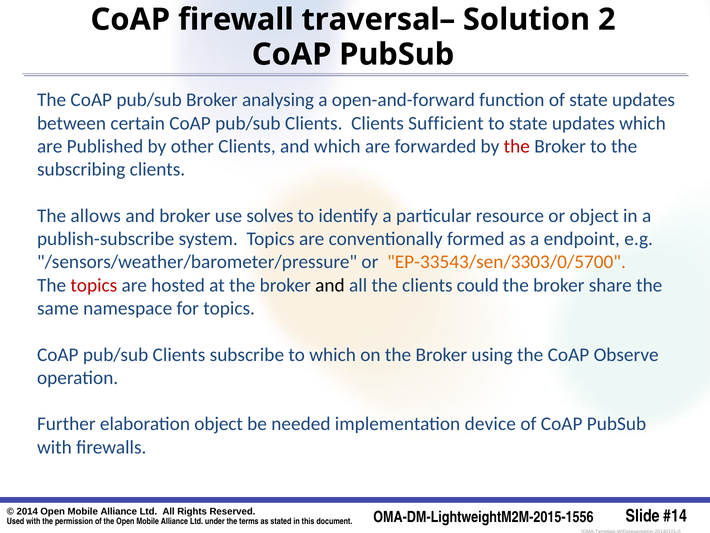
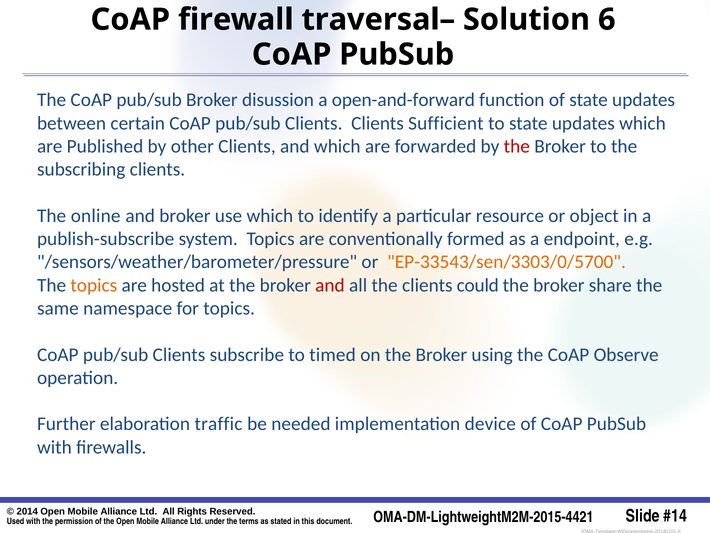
2: 2 -> 6
analysing: analysing -> disussion
allows: allows -> online
use solves: solves -> which
topics at (94, 285) colour: red -> orange
and at (330, 285) colour: black -> red
to which: which -> timed
elaboration object: object -> traffic
OMA-DM-LightweightM2M-2015-1556: OMA-DM-LightweightM2M-2015-1556 -> OMA-DM-LightweightM2M-2015-4421
